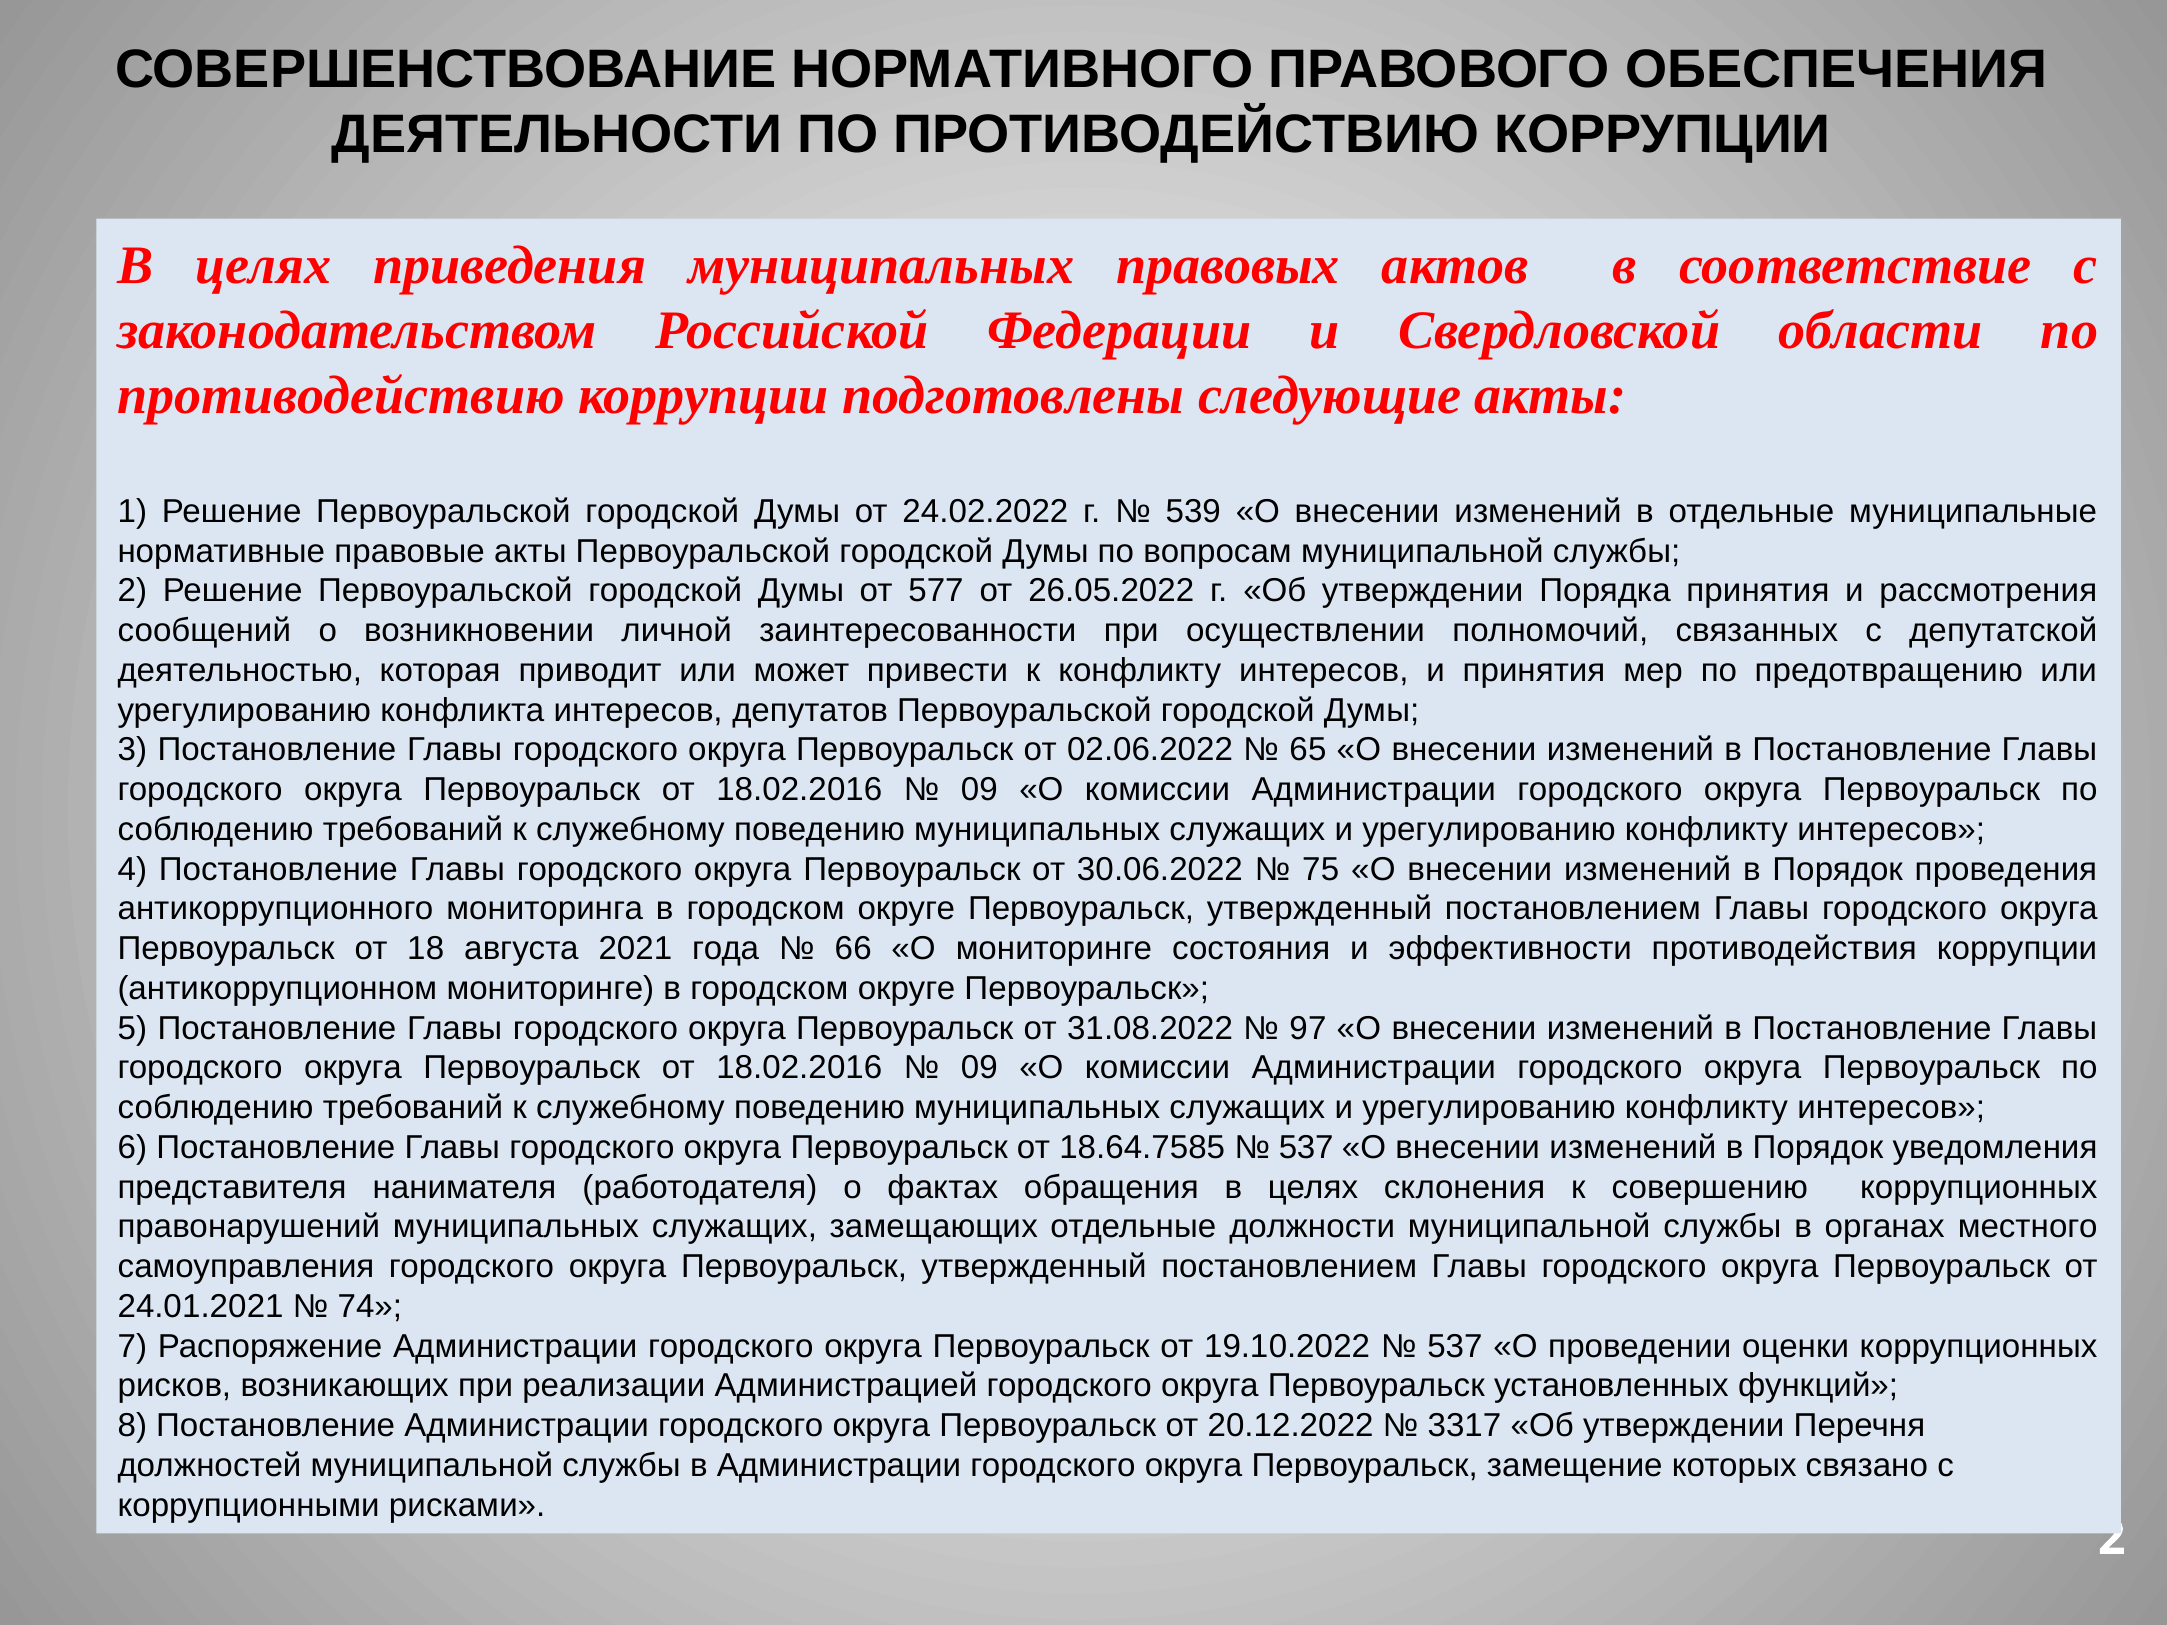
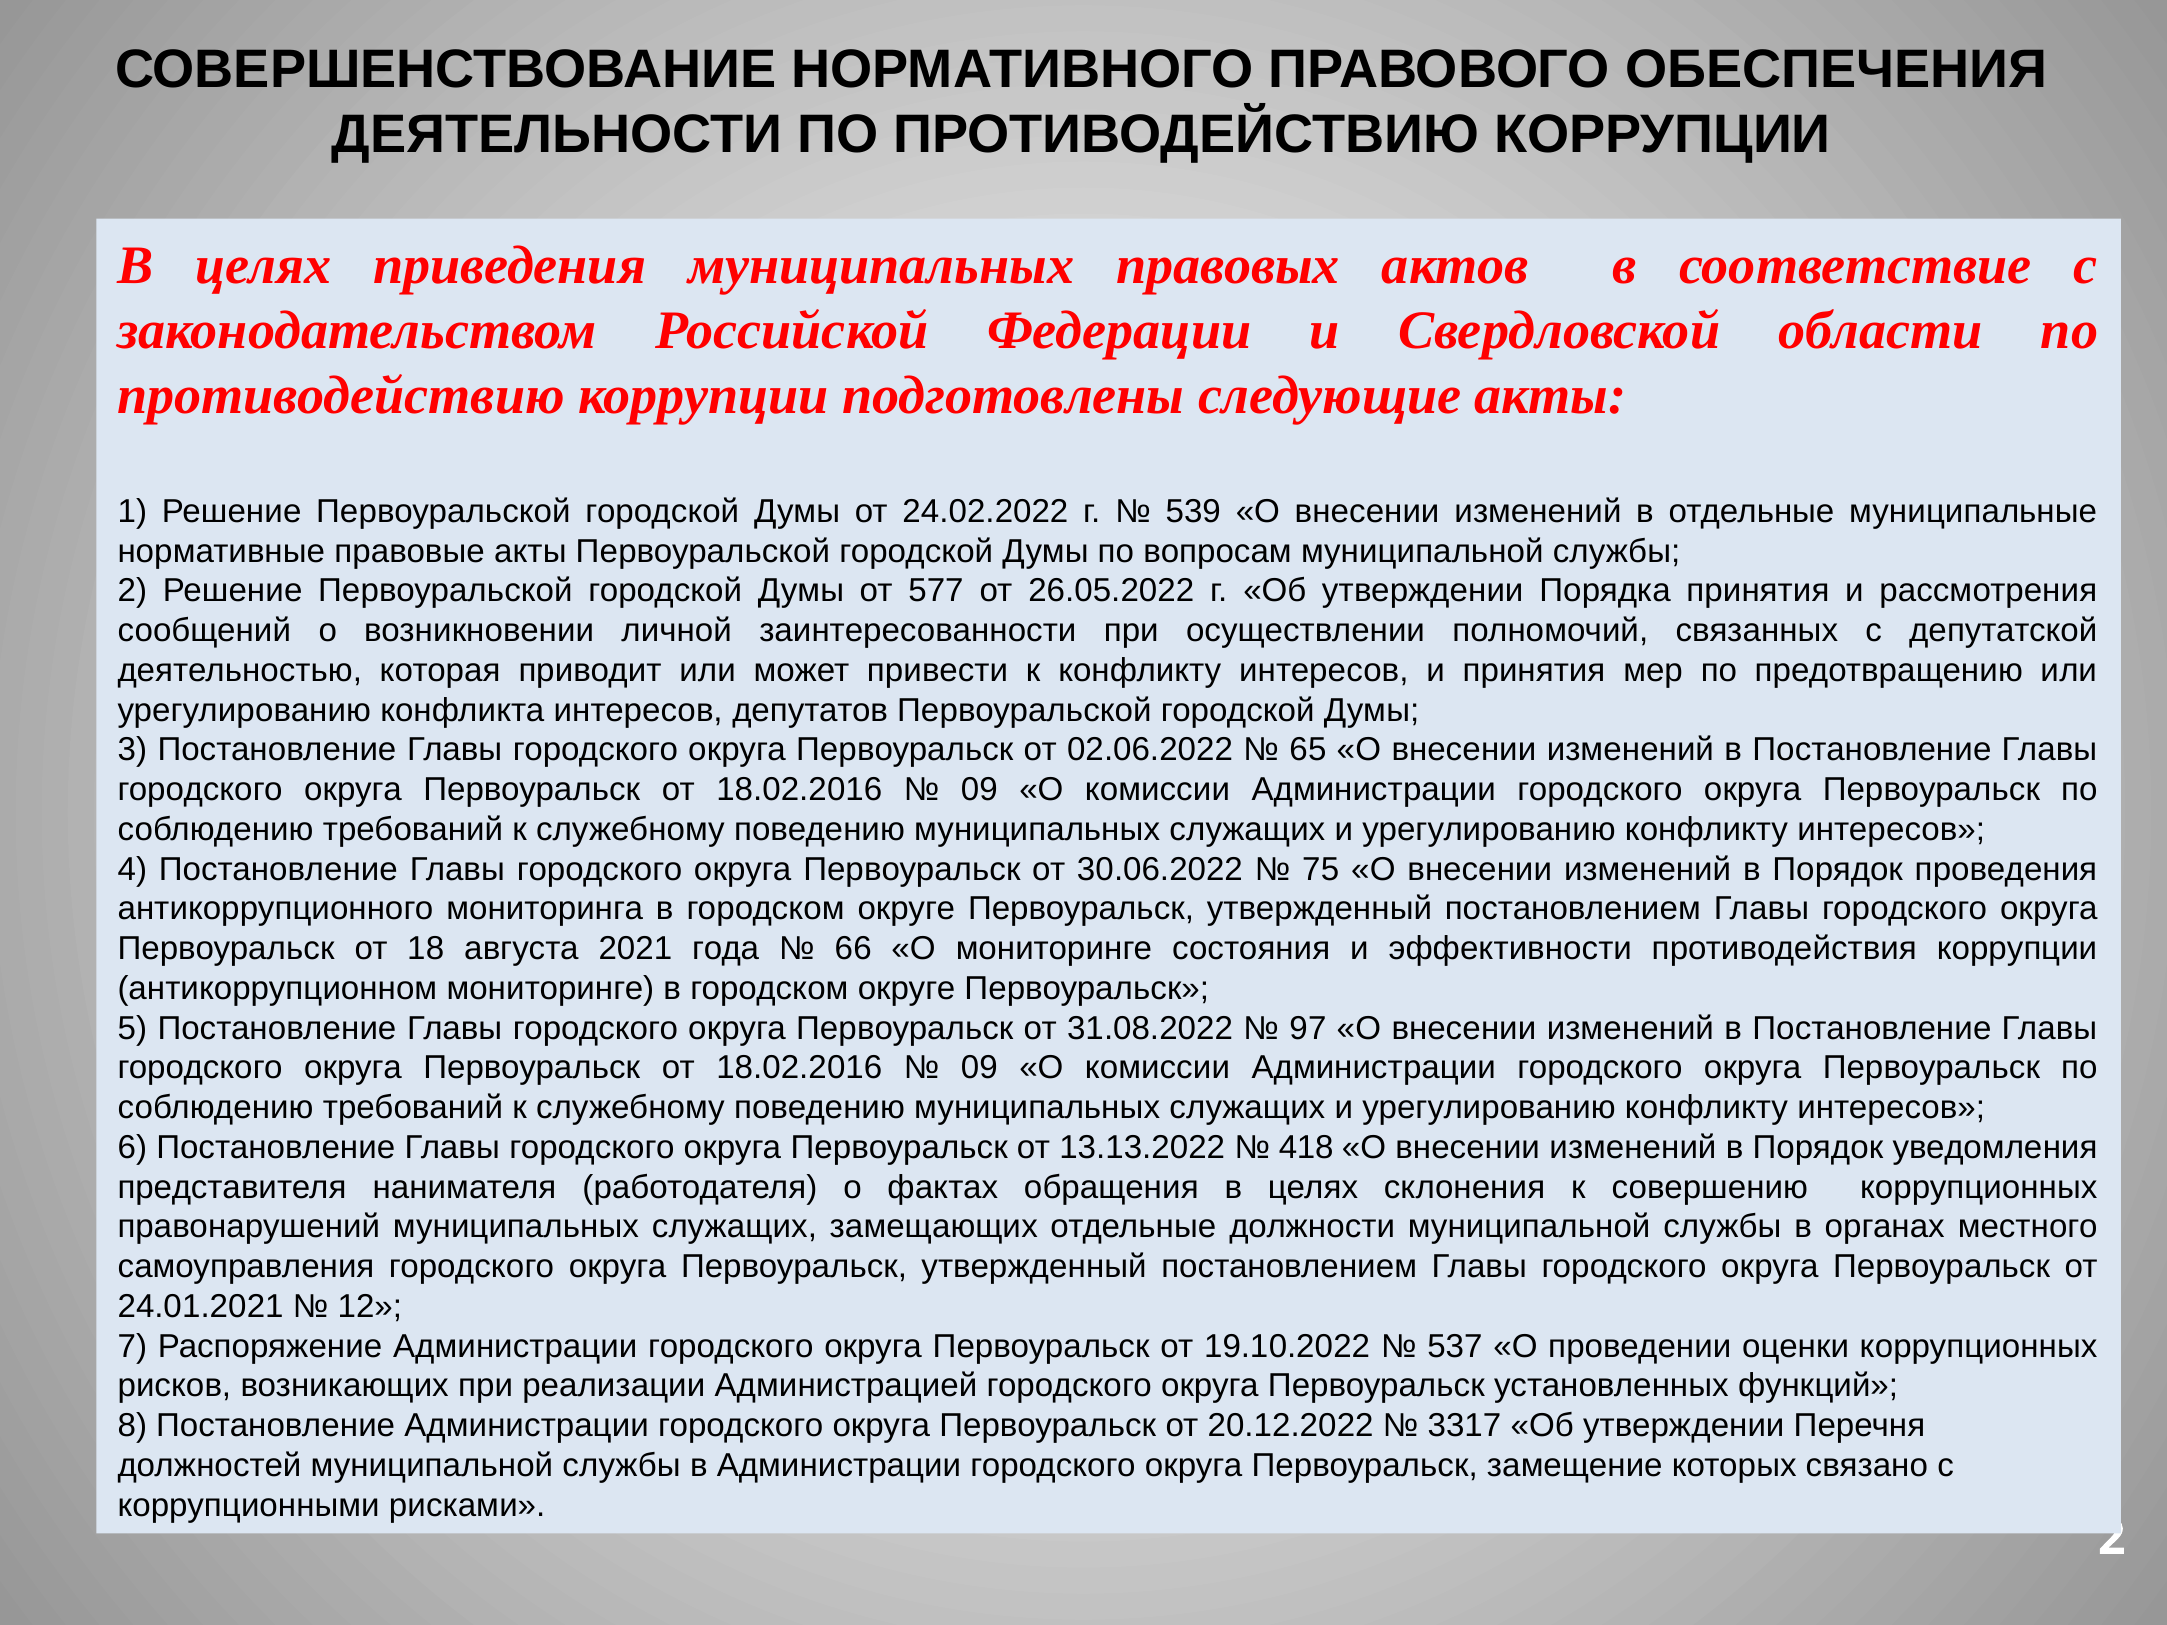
18.64.7585: 18.64.7585 -> 13.13.2022
537 at (1306, 1148): 537 -> 418
74: 74 -> 12
